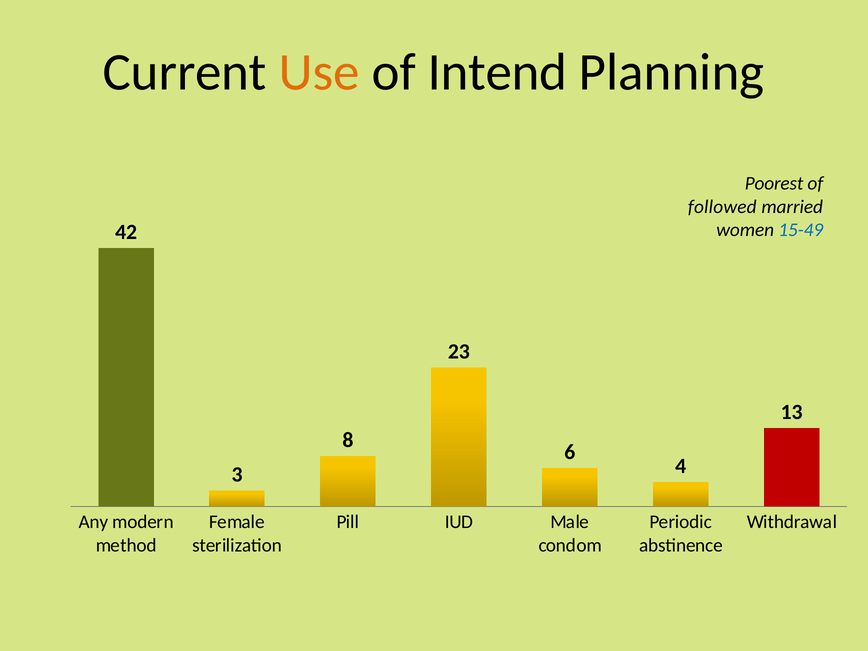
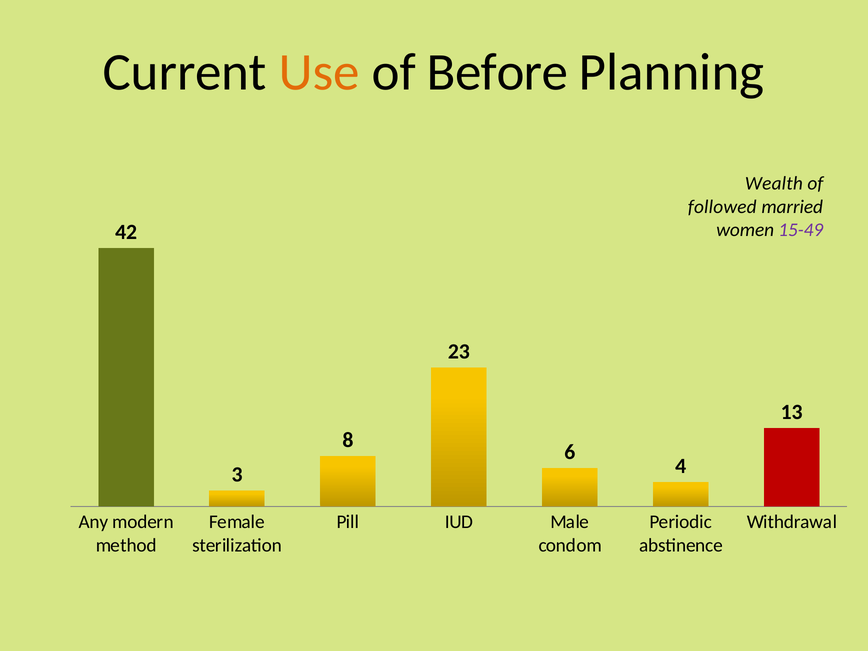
Intend: Intend -> Before
Poorest: Poorest -> Wealth
15-49 colour: blue -> purple
